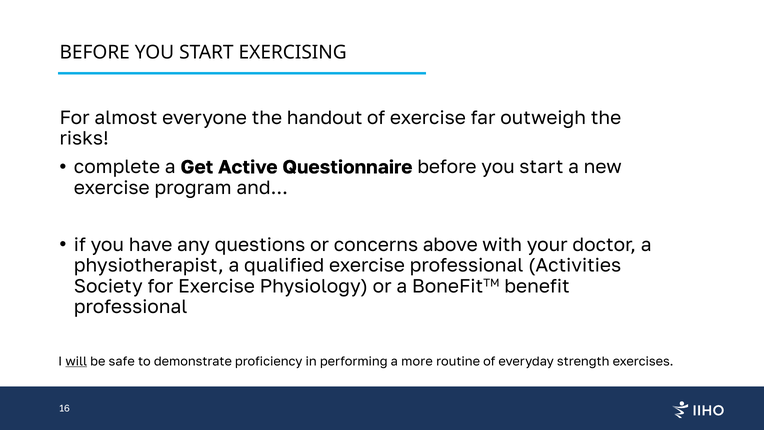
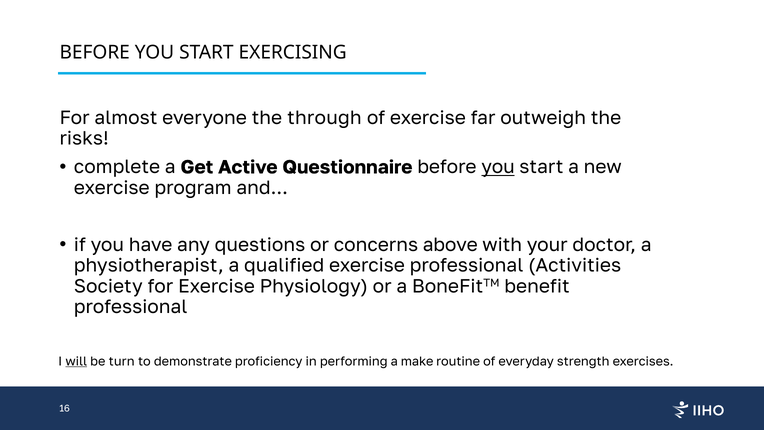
handout: handout -> through
you at (498, 167) underline: none -> present
safe: safe -> turn
more: more -> make
